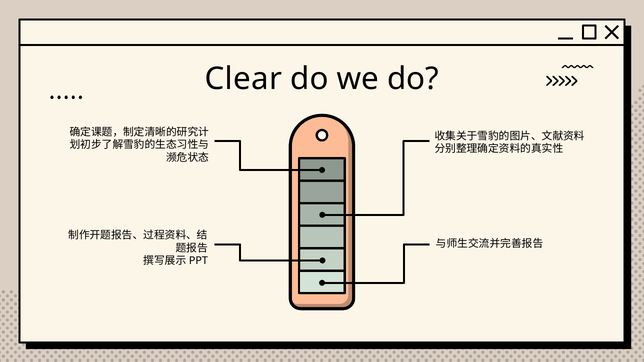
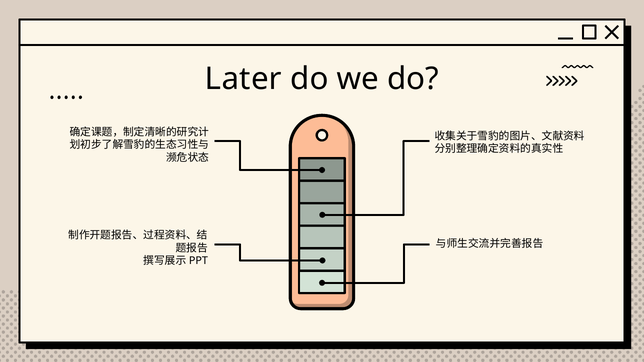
Clear: Clear -> Later
